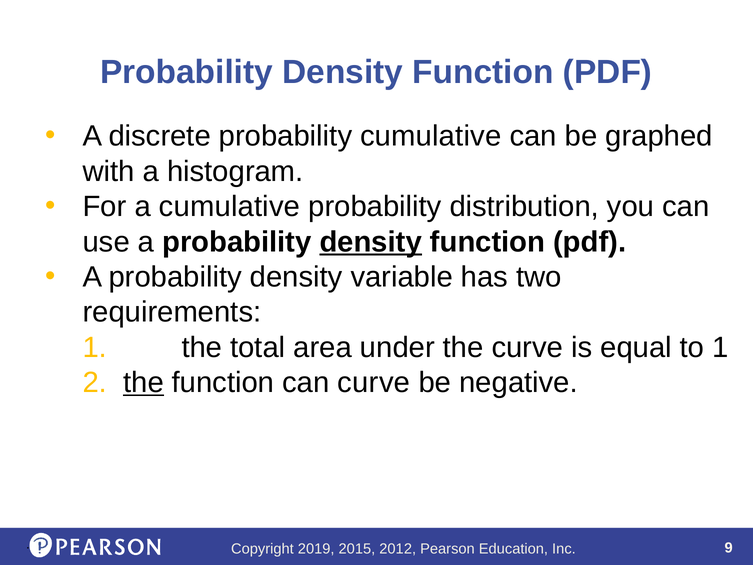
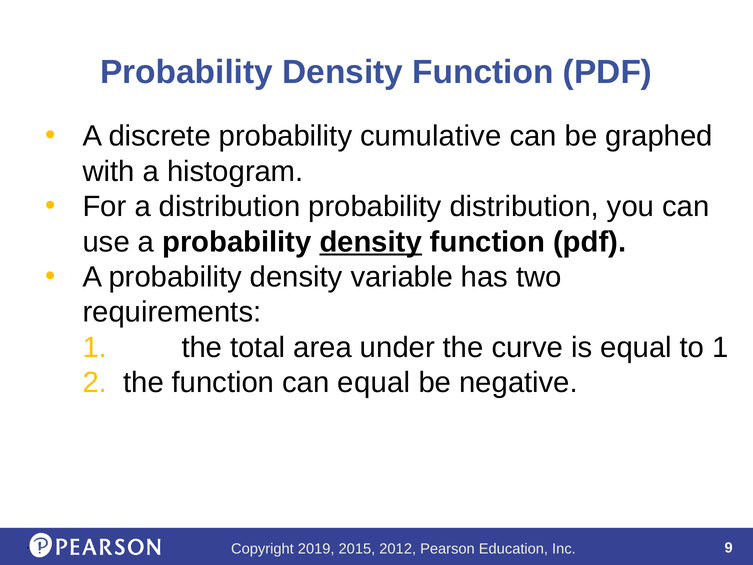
a cumulative: cumulative -> distribution
the at (143, 382) underline: present -> none
can curve: curve -> equal
